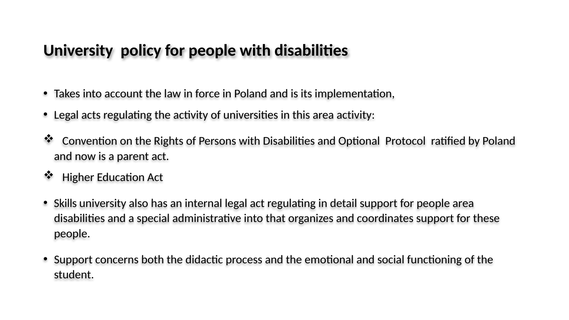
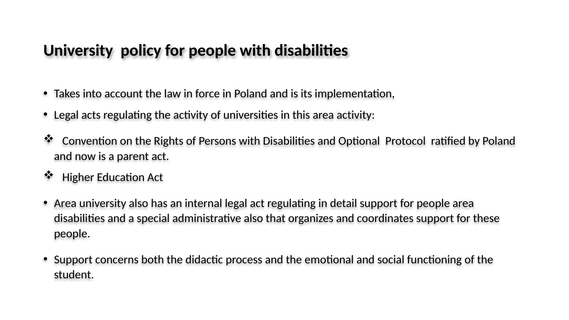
Skills at (65, 203): Skills -> Area
administrative into: into -> also
